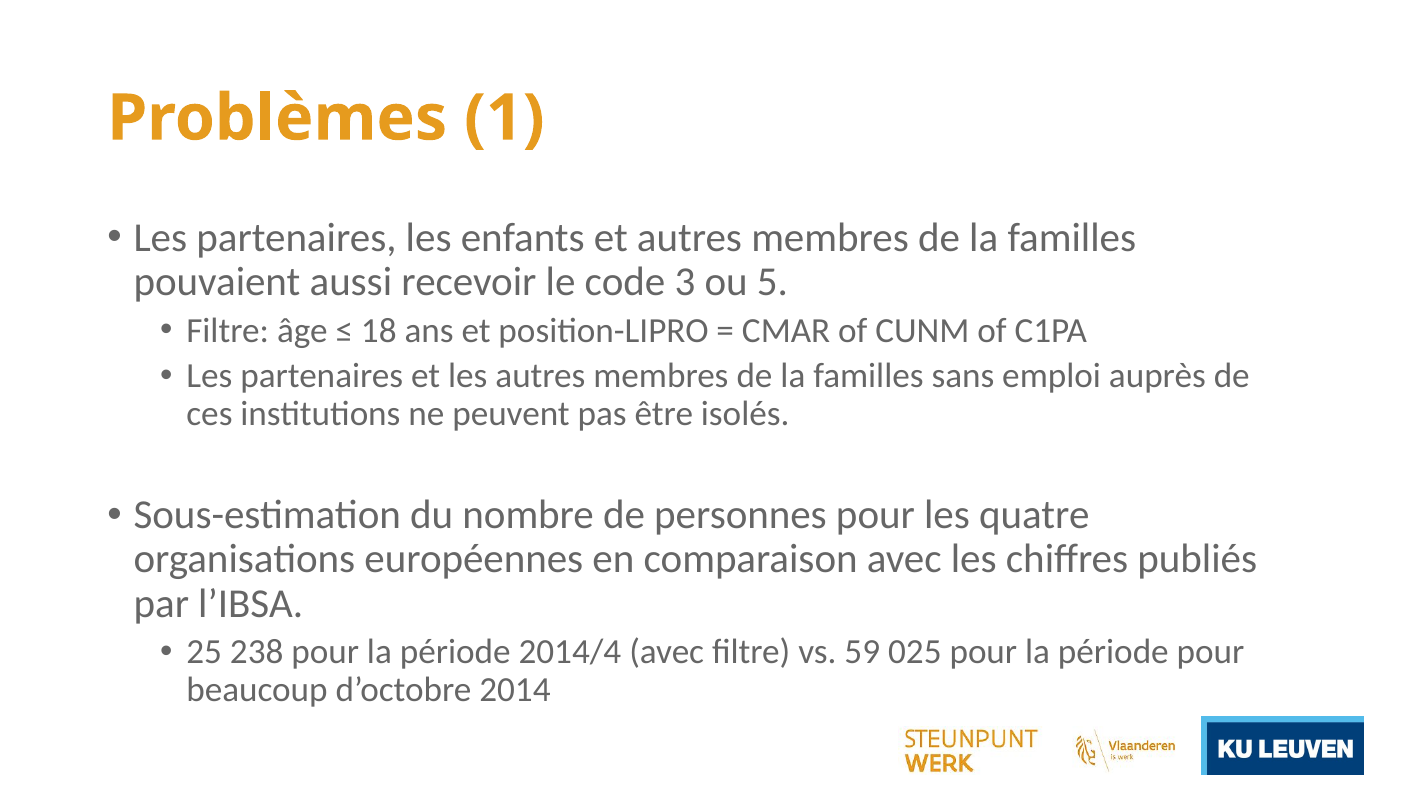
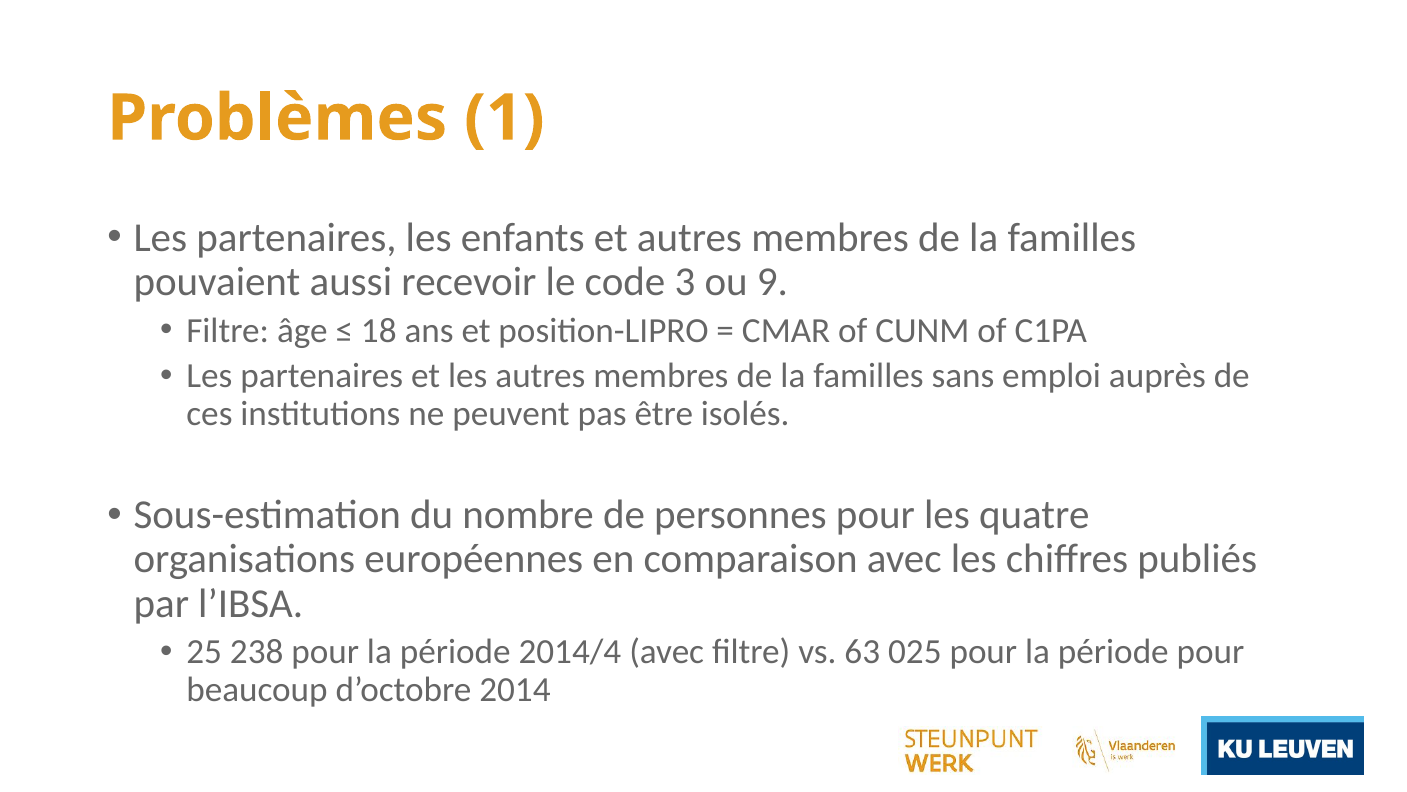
5: 5 -> 9
59: 59 -> 63
